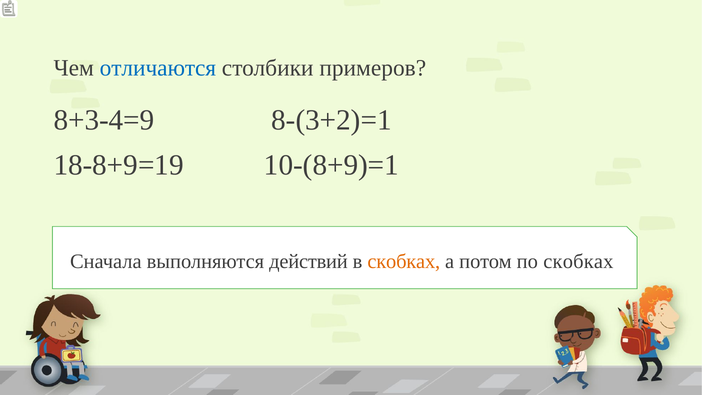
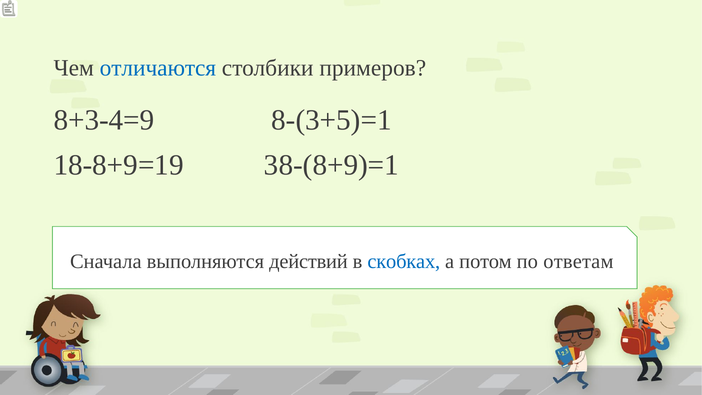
8-(3+2)=1: 8-(3+2)=1 -> 8-(3+5)=1
10-(8+9)=1: 10-(8+9)=1 -> 38-(8+9)=1
скобках at (404, 262) colour: orange -> blue
по скобках: скобках -> ответам
